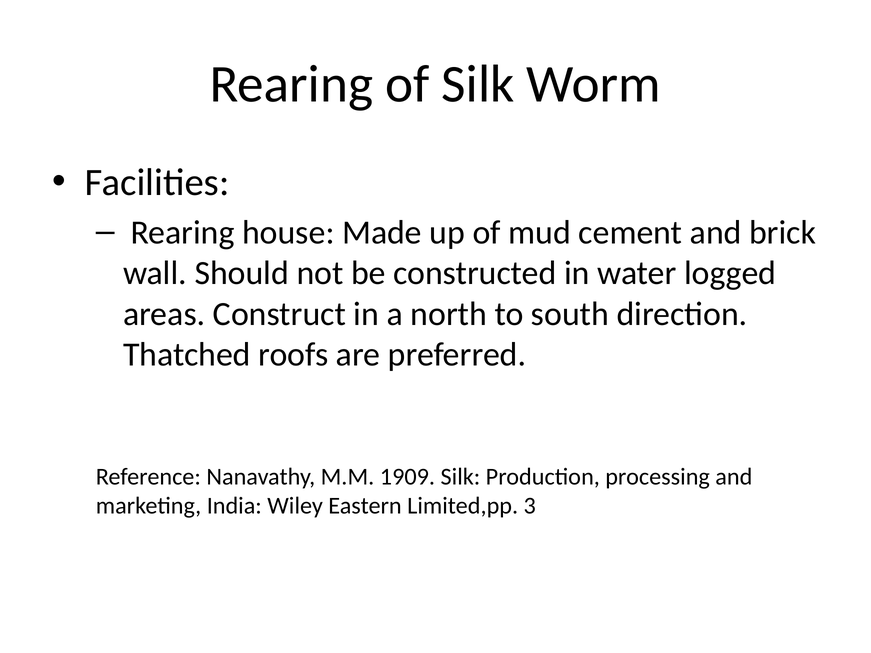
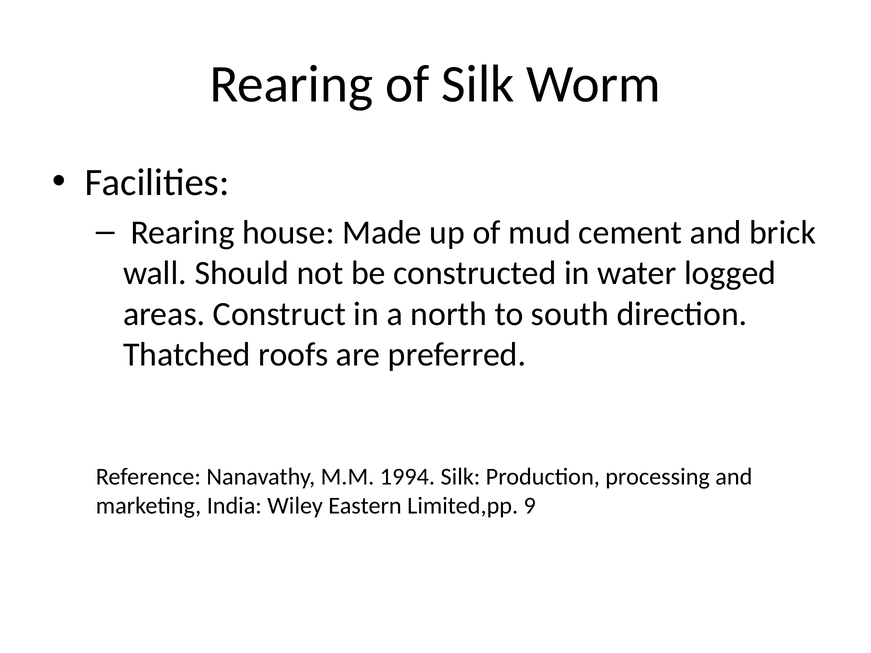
1909: 1909 -> 1994
3: 3 -> 9
